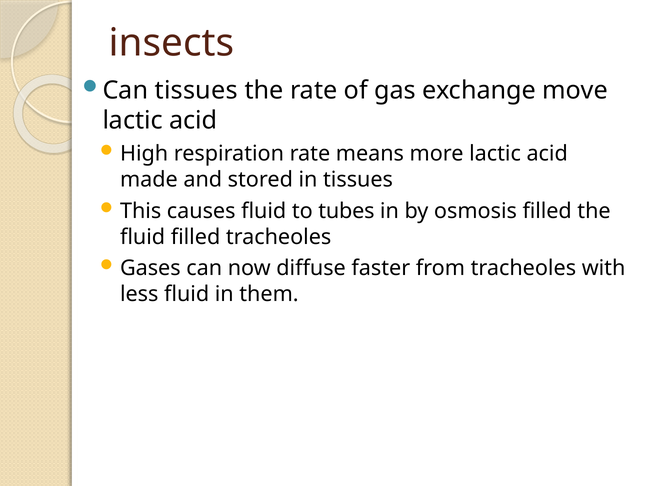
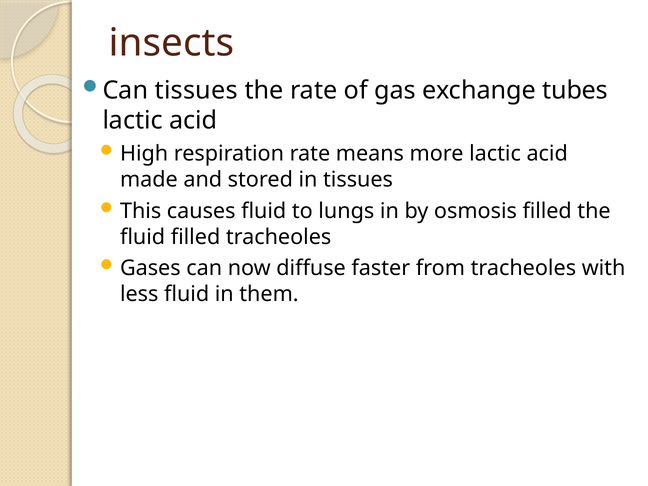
move: move -> tubes
tubes: tubes -> lungs
